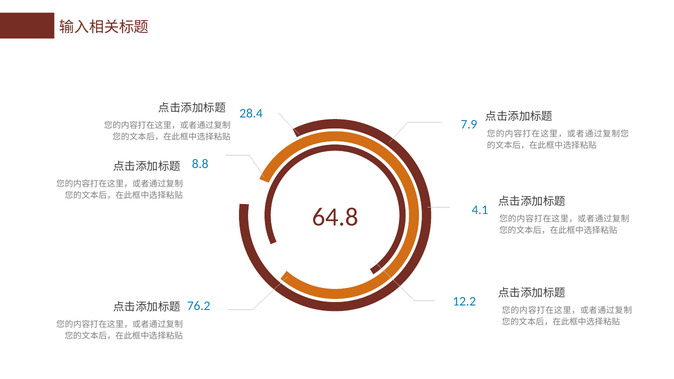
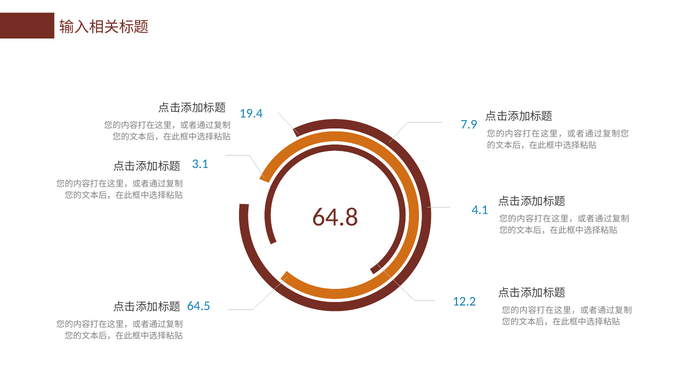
28.4: 28.4 -> 19.4
8.8: 8.8 -> 3.1
76.2: 76.2 -> 64.5
